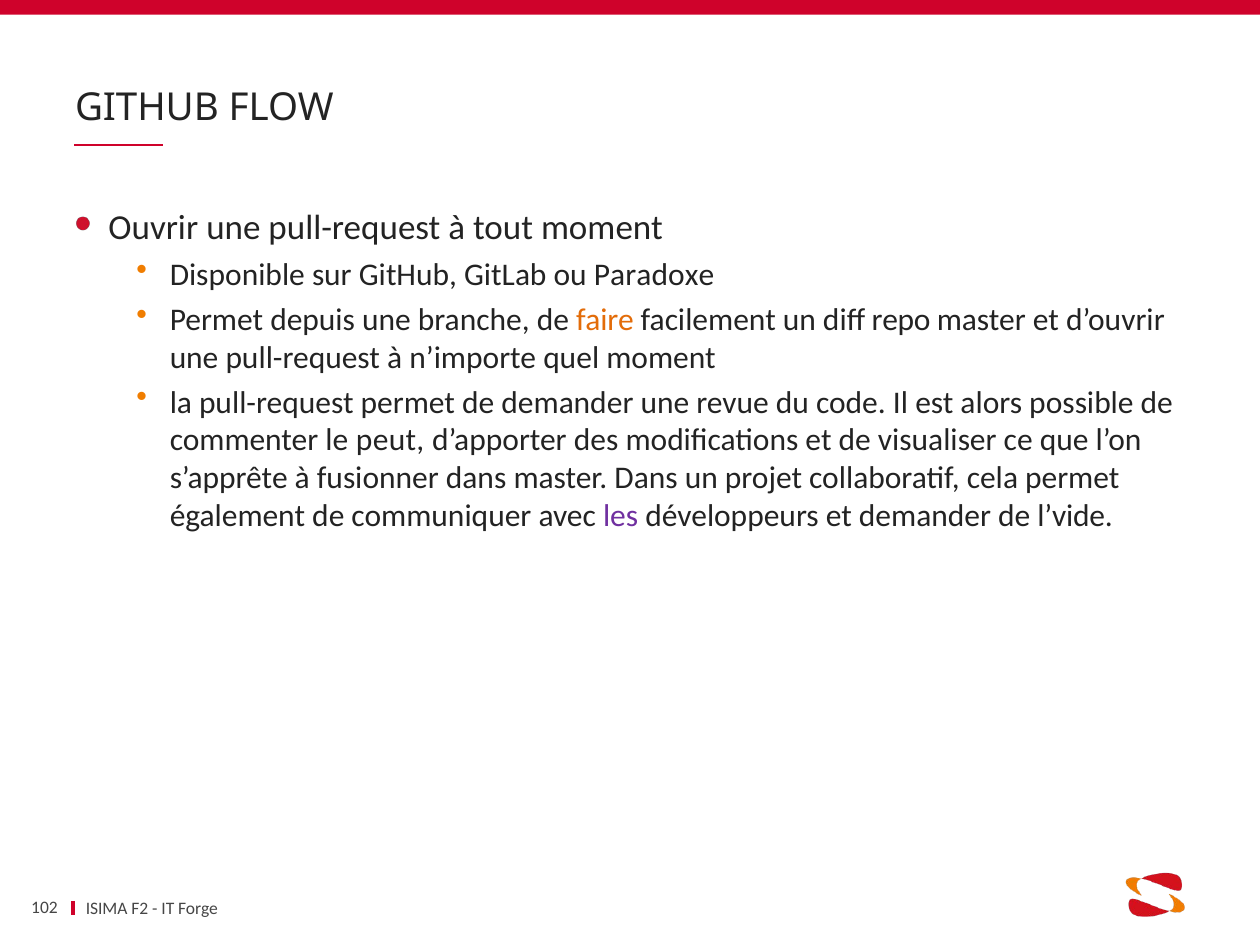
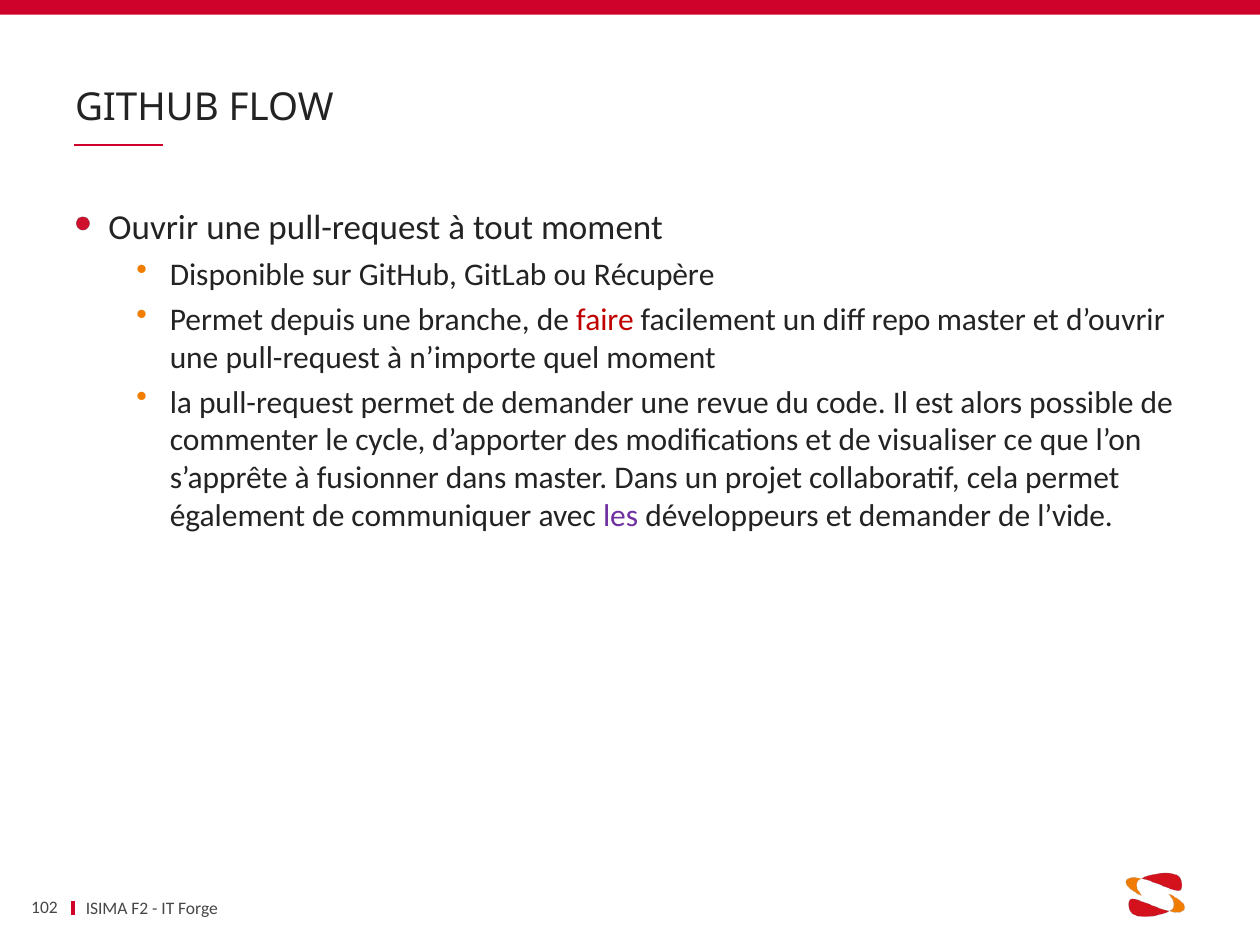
Paradoxe: Paradoxe -> Récupère
faire colour: orange -> red
peut: peut -> cycle
